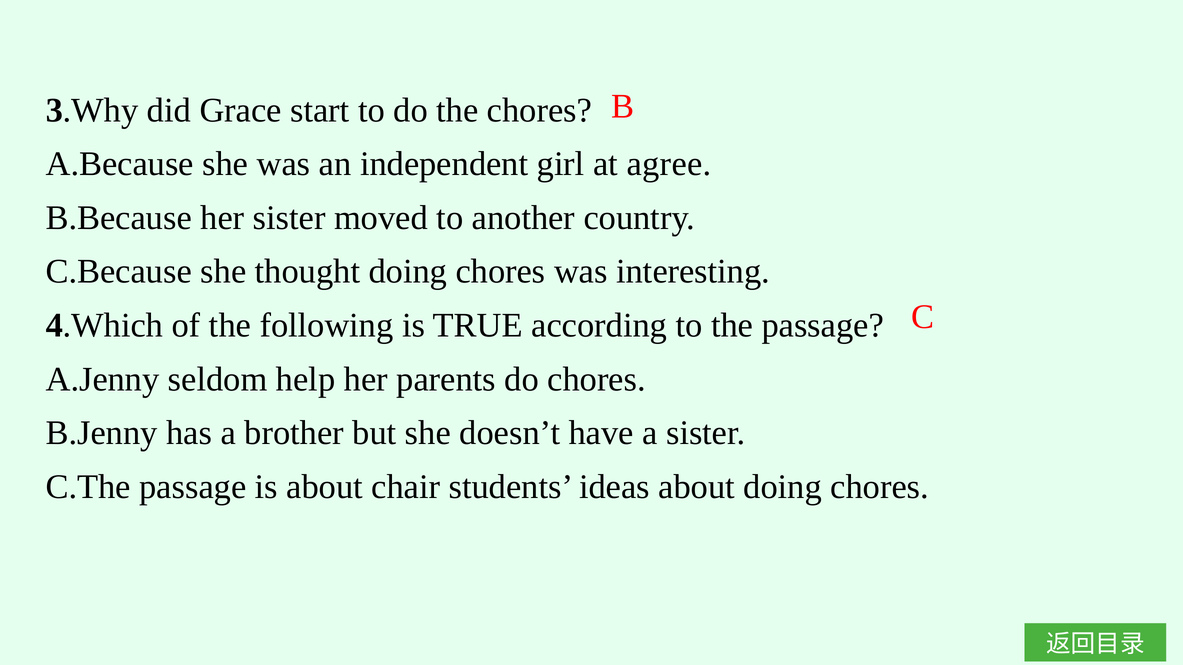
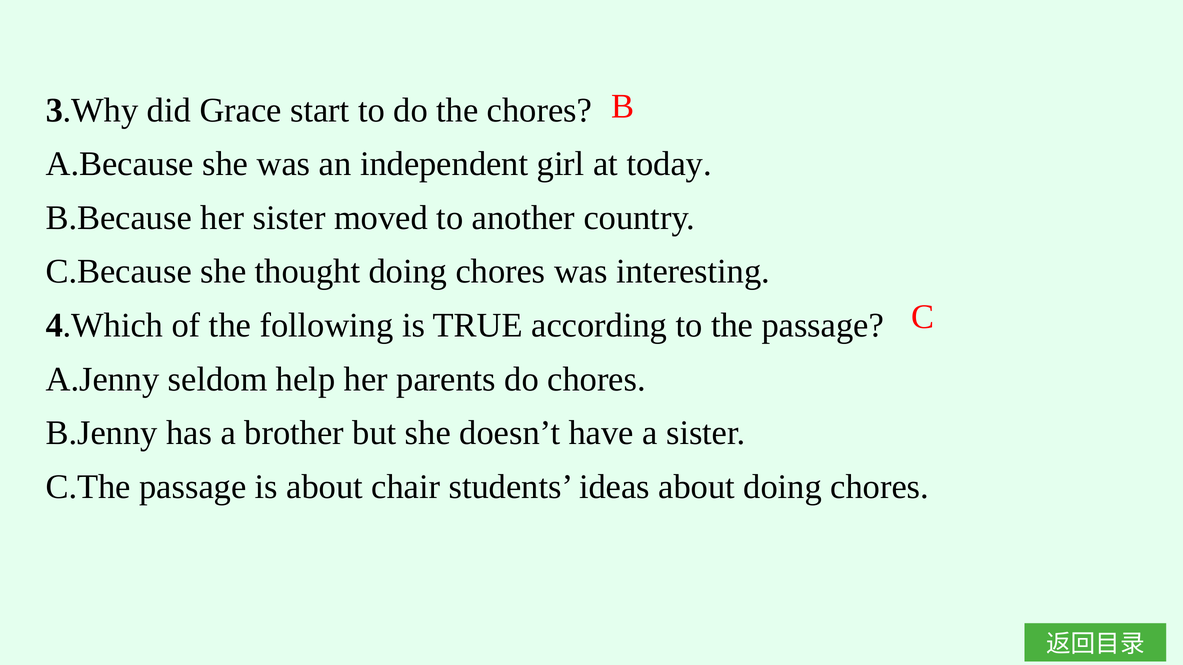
agree: agree -> today
